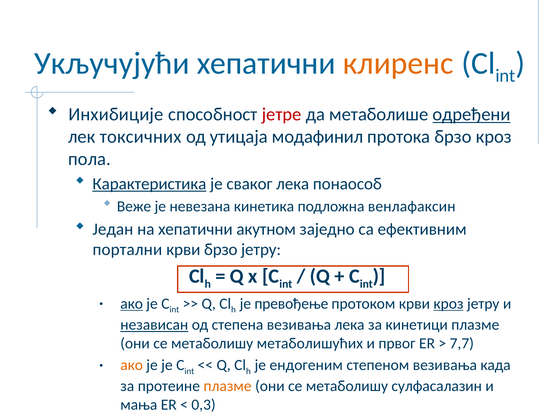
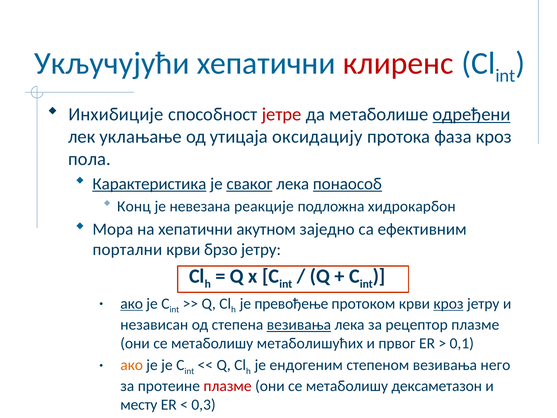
клиренс colour: orange -> red
токсичних: токсичних -> уклањање
модафинил: модафинил -> оксидацију
протока брзо: брзо -> фаза
сваког underline: none -> present
понаособ underline: none -> present
Веже: Веже -> Конц
кинетика: кинетика -> реакције
венлафаксин: венлафаксин -> хидрокарбон
Један: Један -> Мора
независан underline: present -> none
везивања at (299, 325) underline: none -> present
кинетици: кинетици -> рецептор
7,7: 7,7 -> 0,1
када: када -> него
плазме at (228, 386) colour: orange -> red
сулфасалазин: сулфасалазин -> дексаметазон
мања: мања -> месту
